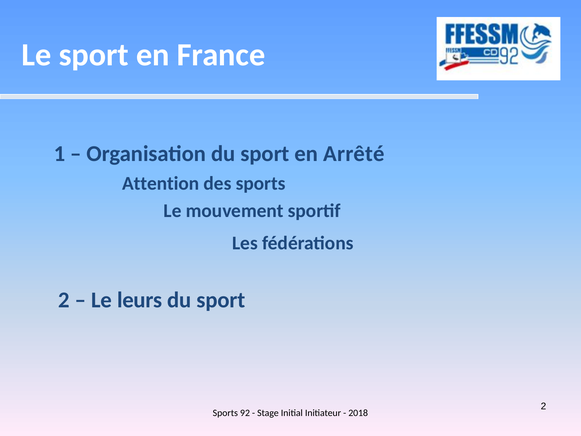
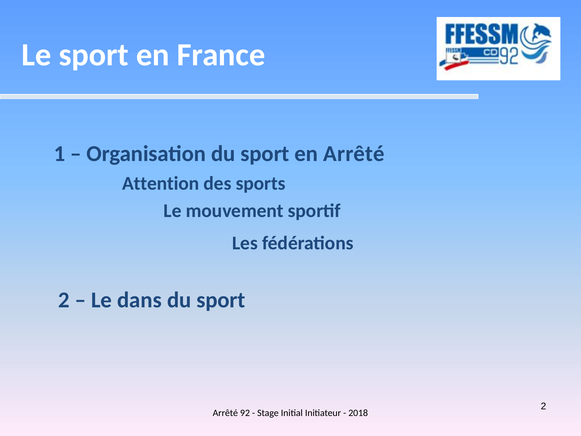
leurs: leurs -> dans
Sports at (225, 413): Sports -> Arrêté
